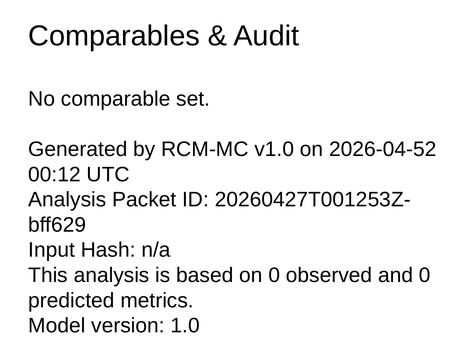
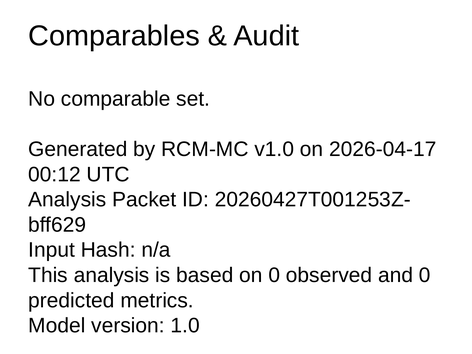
2026-04-52: 2026-04-52 -> 2026-04-17
